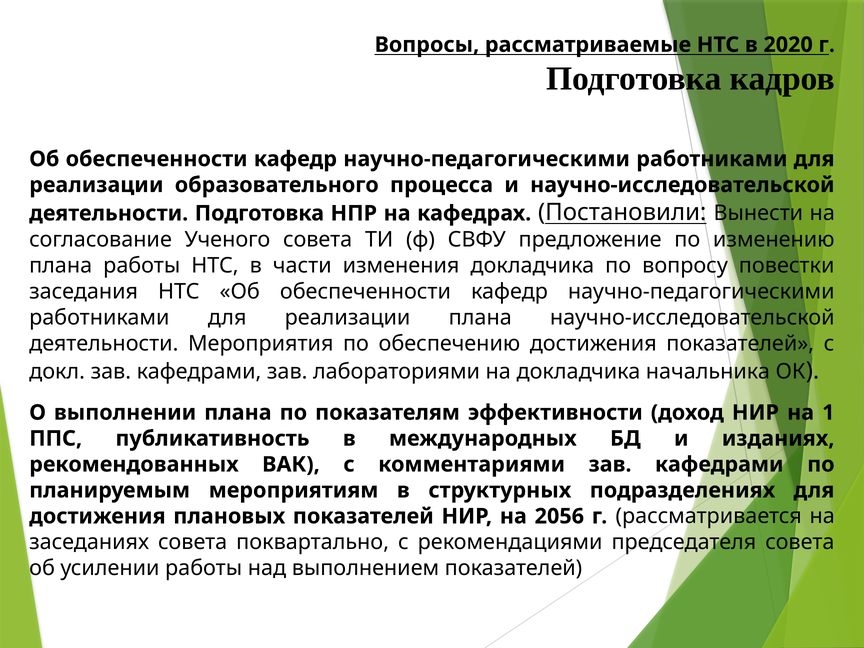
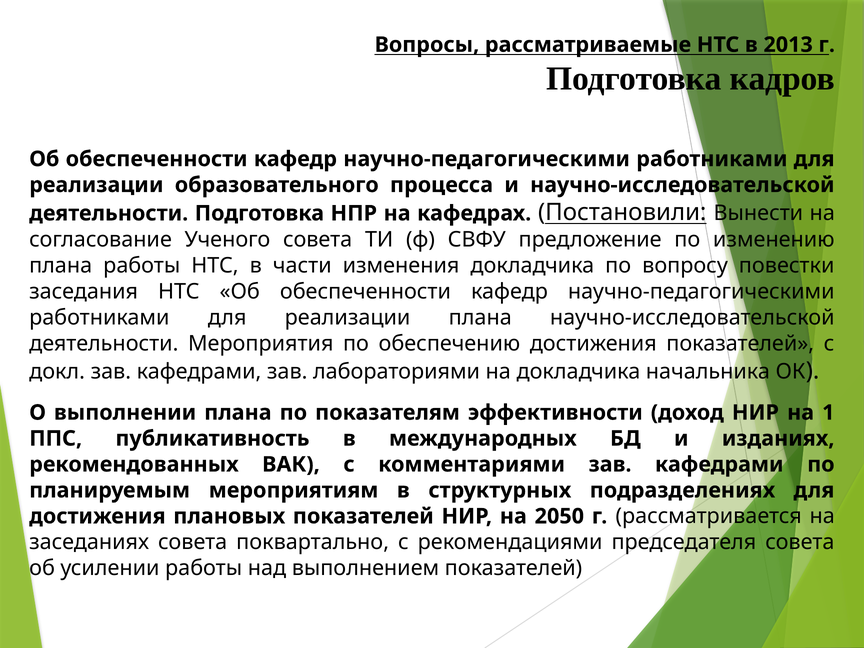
2020: 2020 -> 2013
2056: 2056 -> 2050
